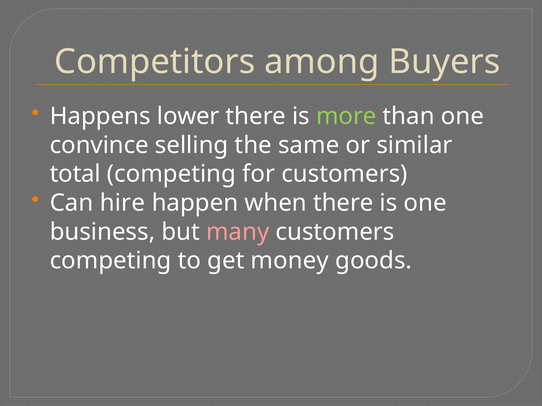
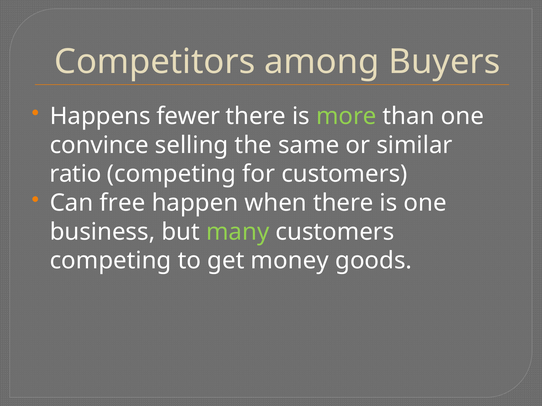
lower: lower -> fewer
total: total -> ratio
hire: hire -> free
many colour: pink -> light green
